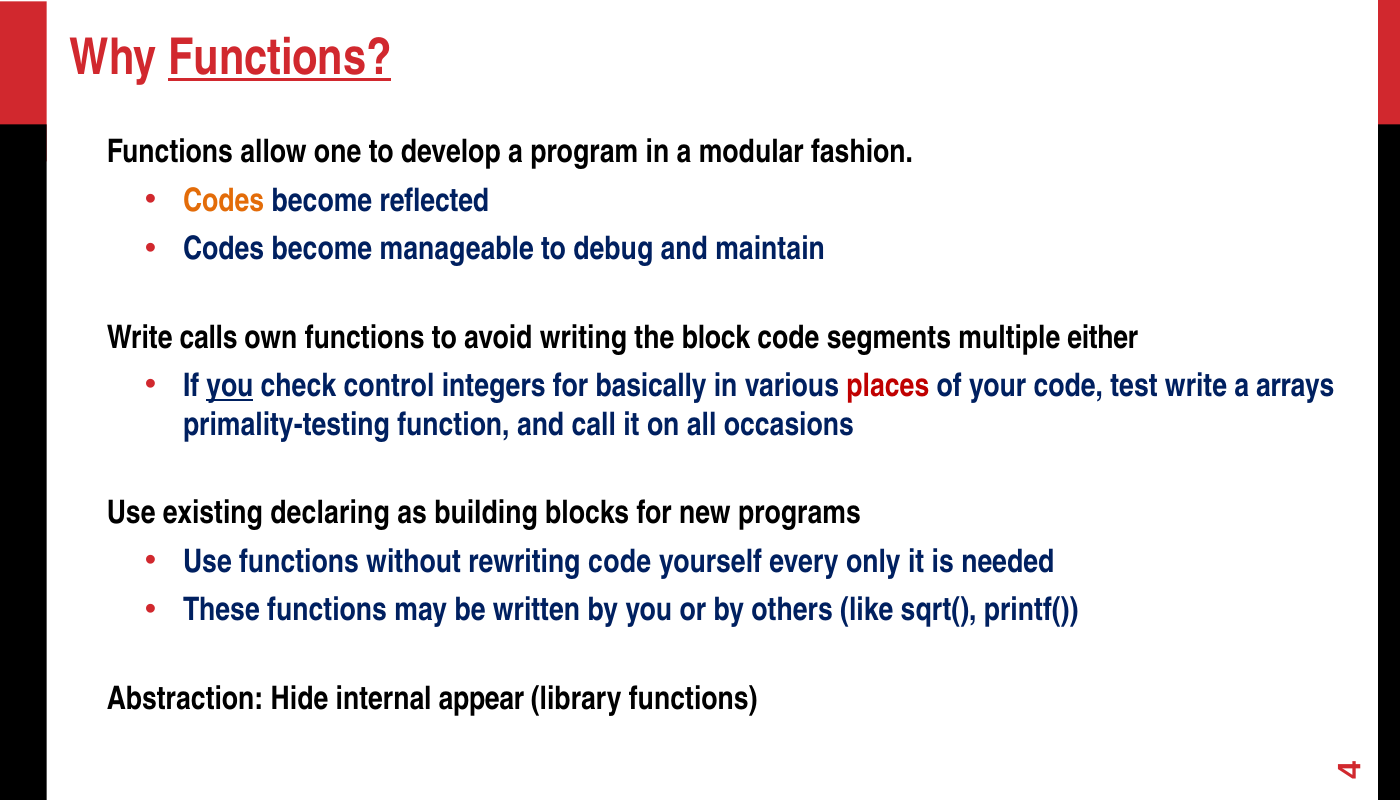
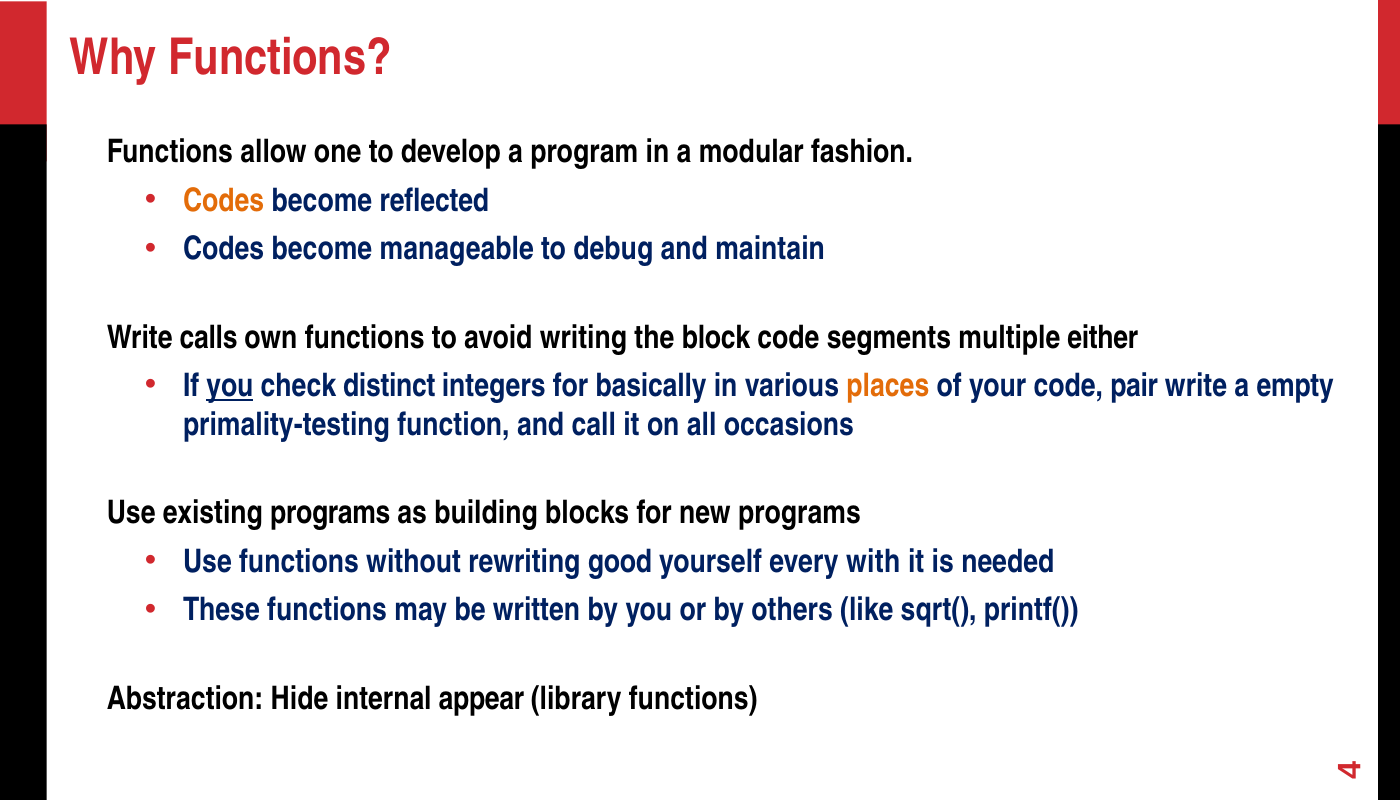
Functions at (280, 58) underline: present -> none
control: control -> distinct
places colour: red -> orange
test: test -> pair
arrays: arrays -> empty
existing declaring: declaring -> programs
rewriting code: code -> good
only: only -> with
